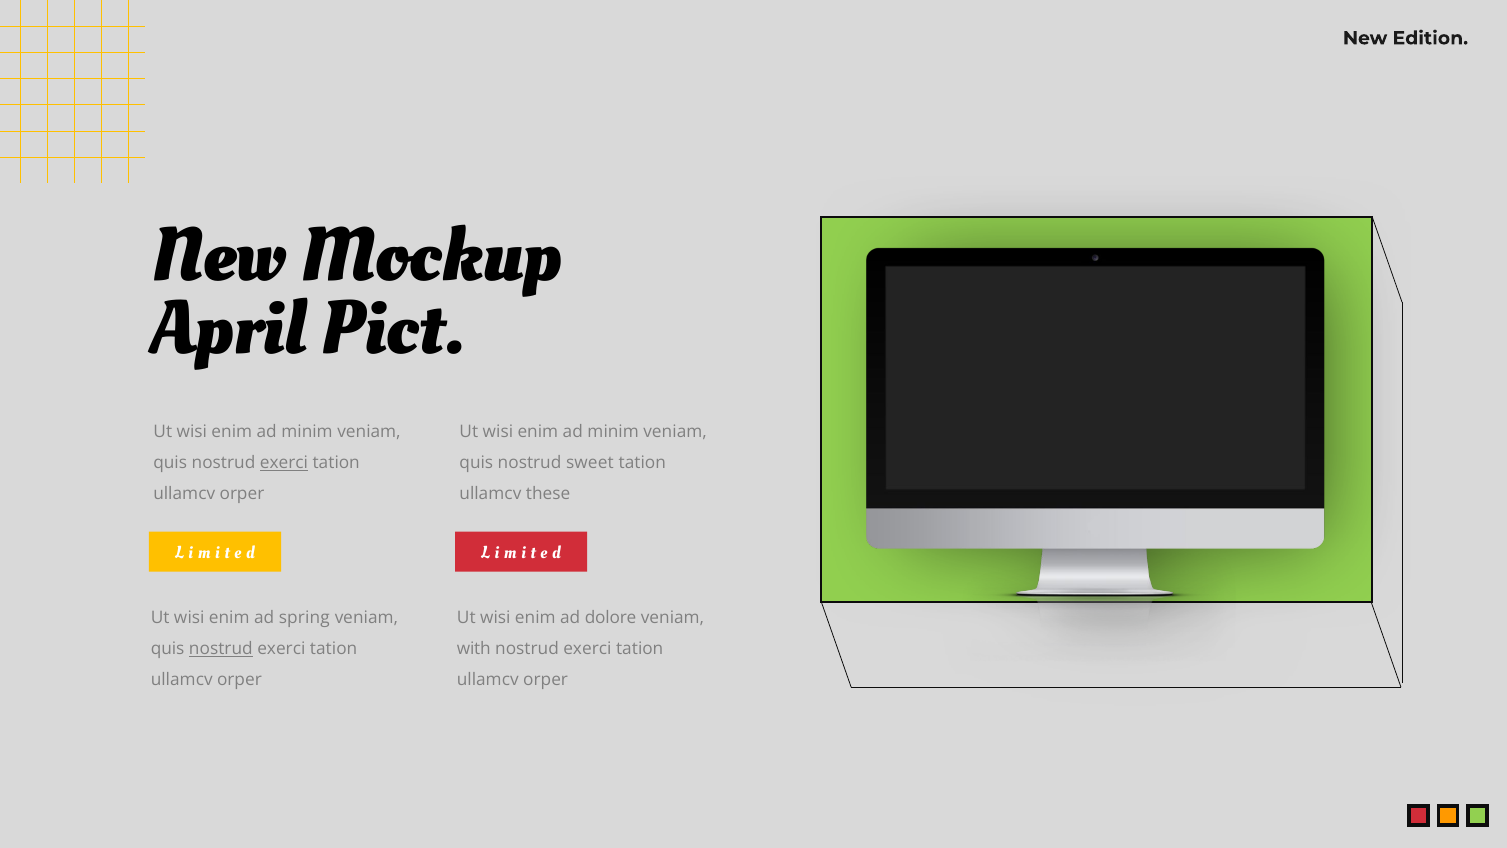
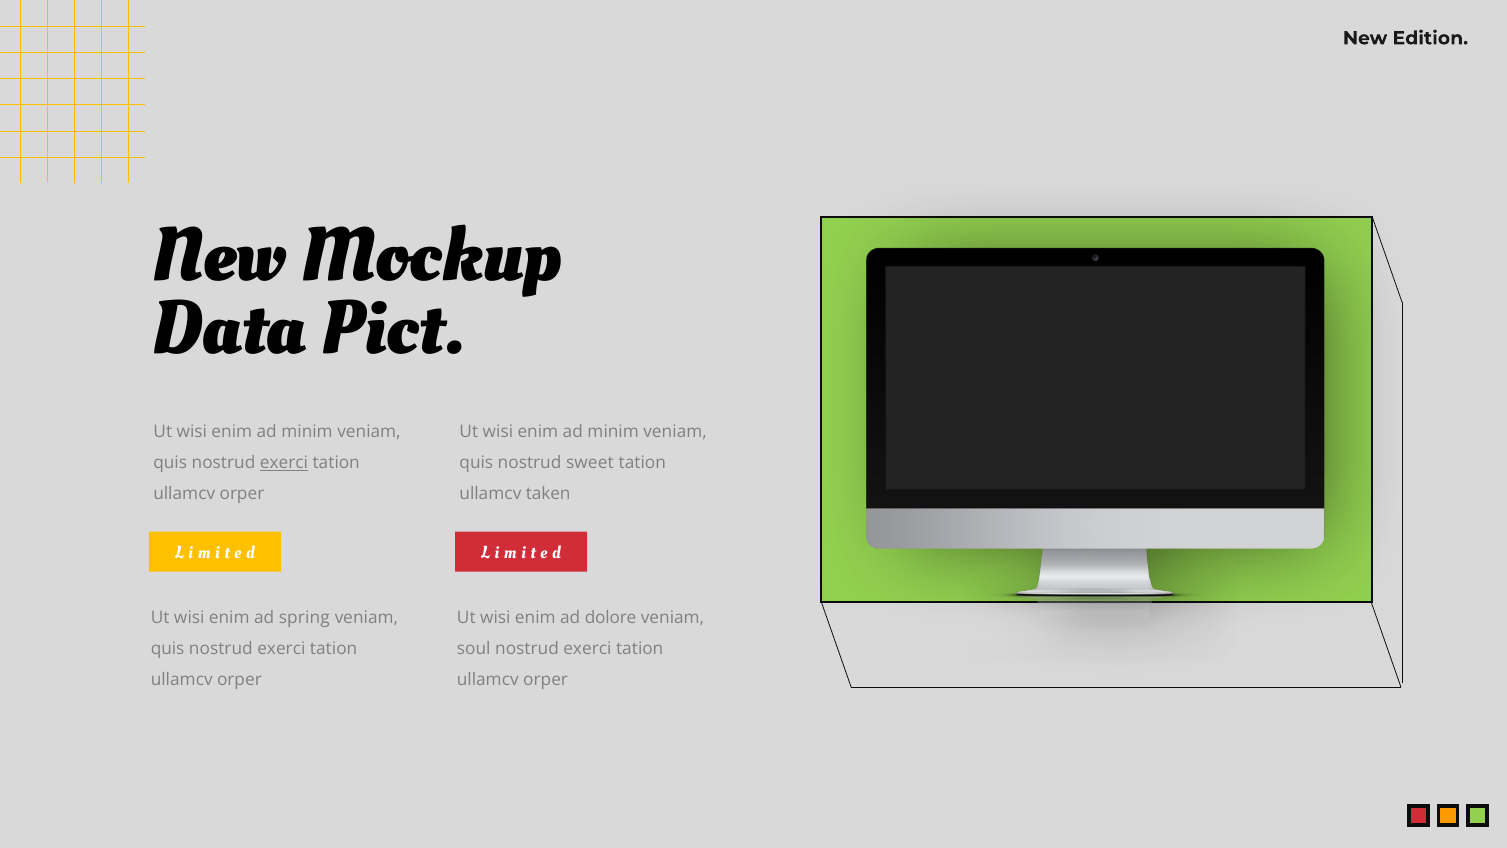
April: April -> Data
these: these -> taken
nostrud at (221, 649) underline: present -> none
with: with -> soul
